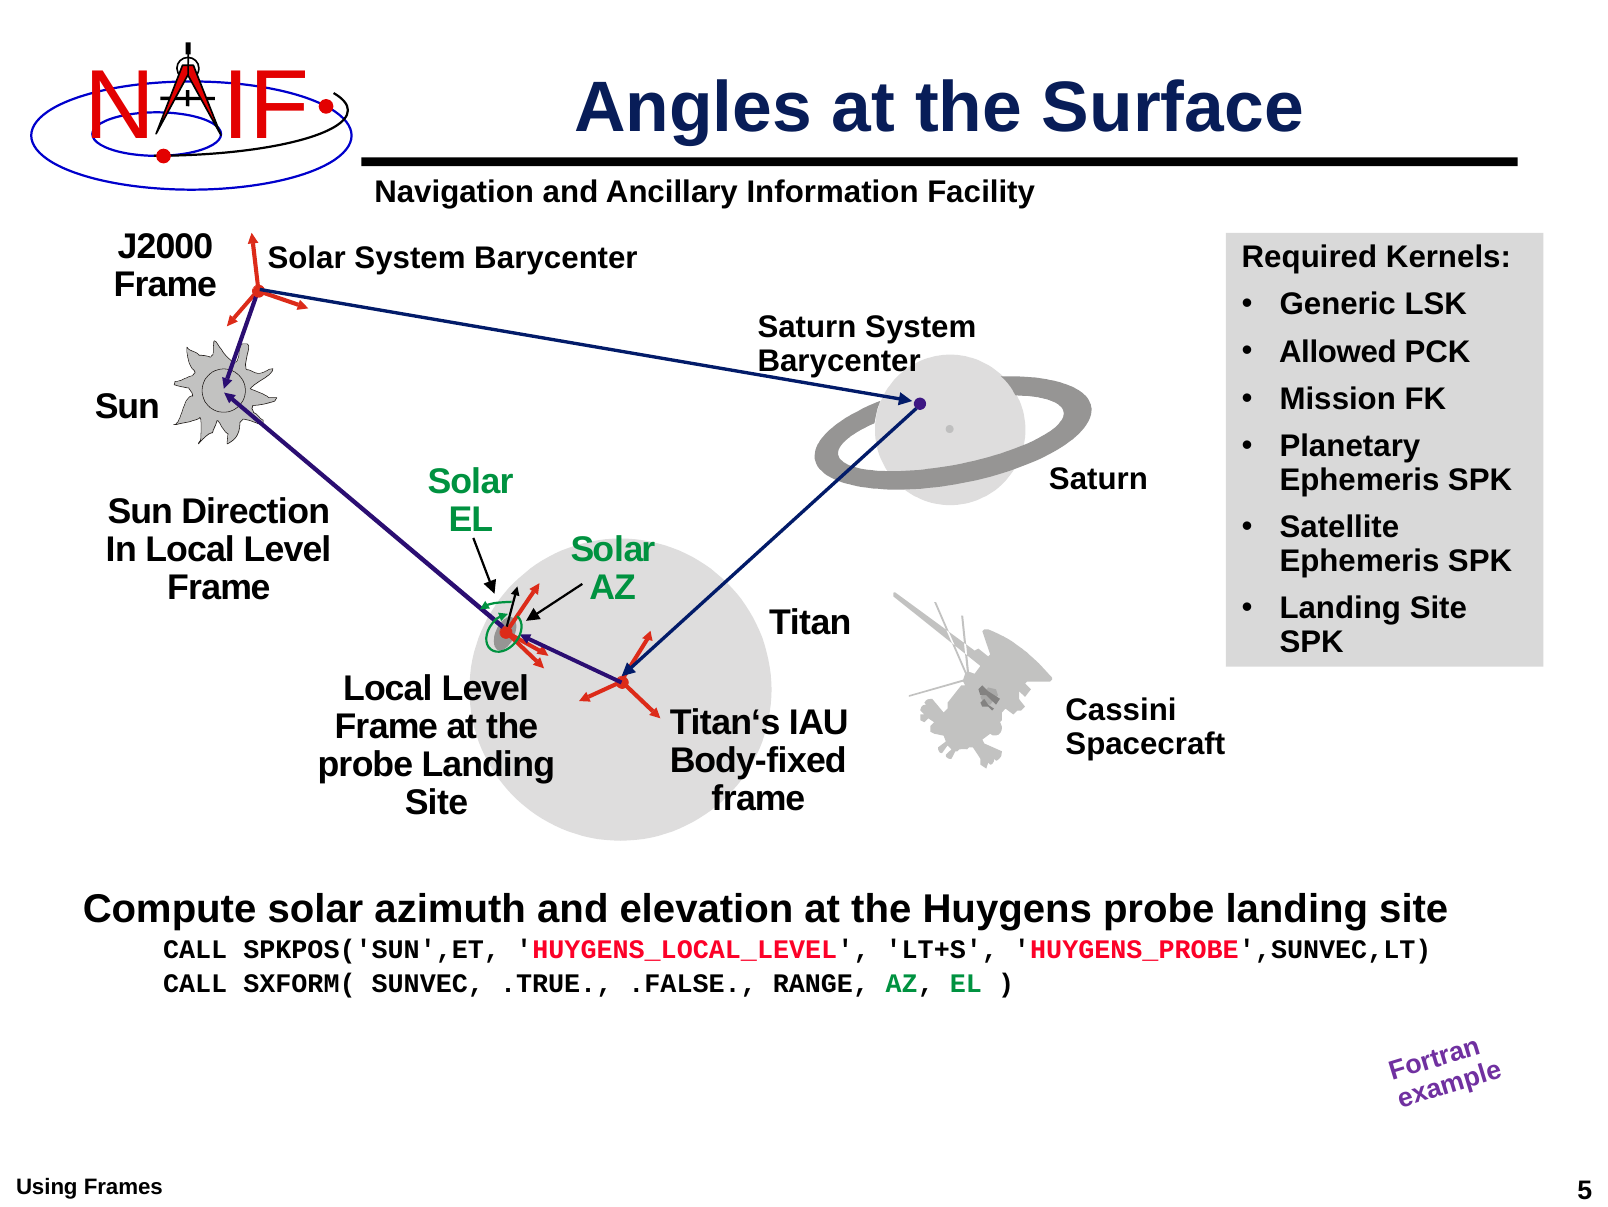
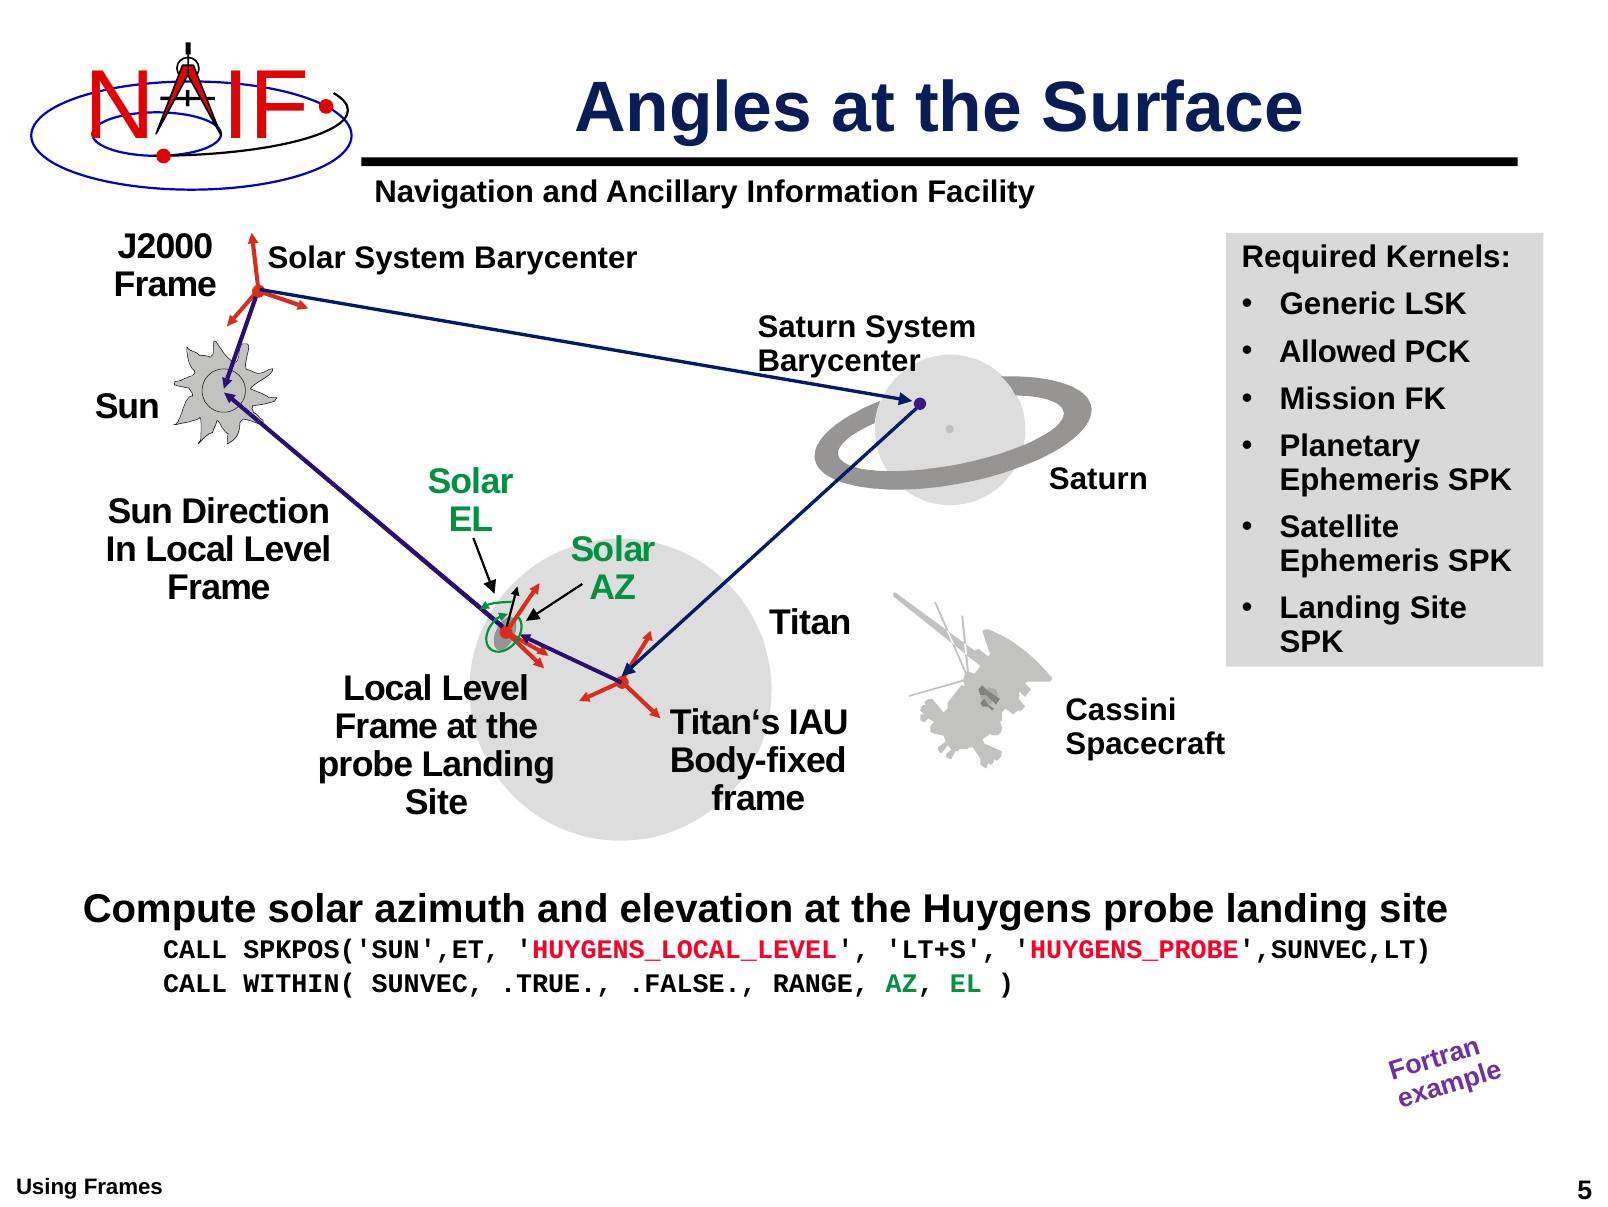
SXFORM(: SXFORM( -> WITHIN(
